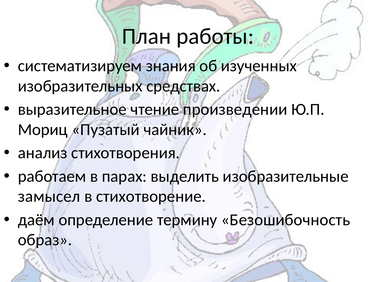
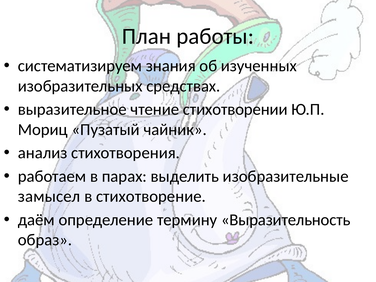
произведении: произведении -> стихотворении
Безошибочность: Безошибочность -> Выразительность
